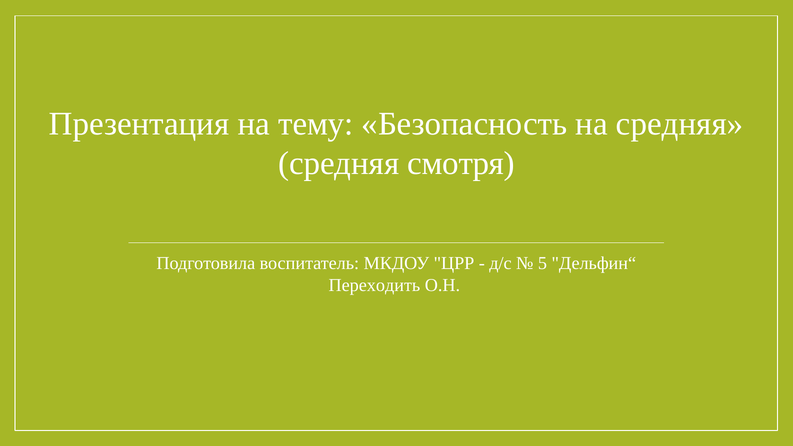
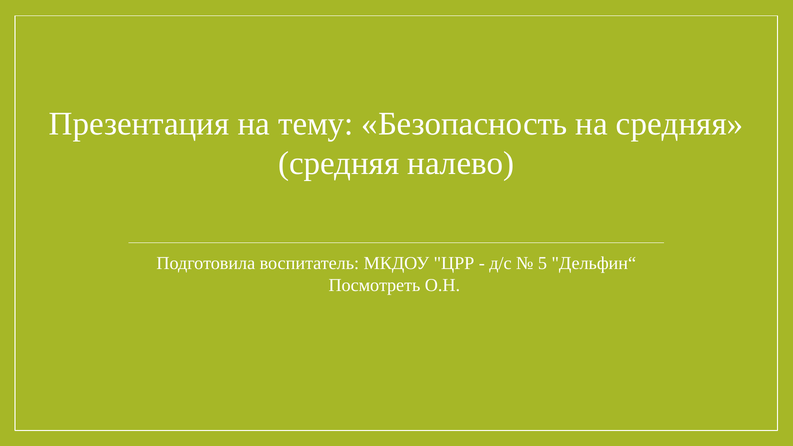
смотря: смотря -> налево
Переходить: Переходить -> Посмотреть
